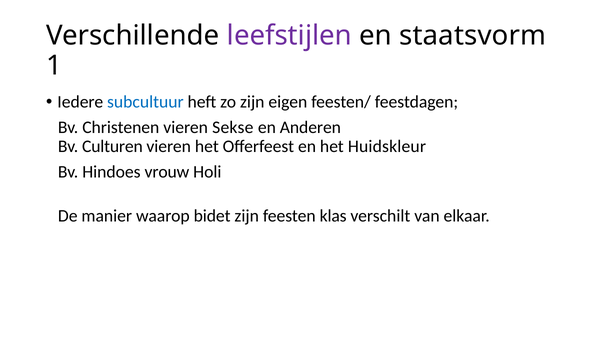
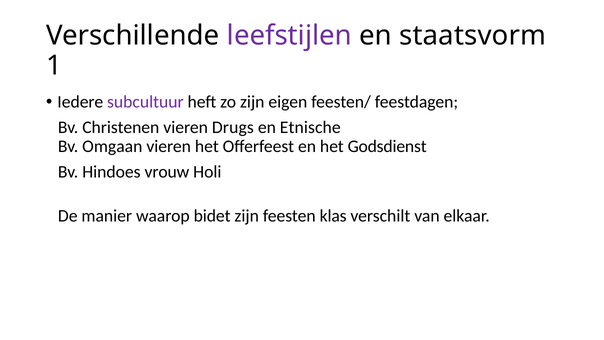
subcultuur colour: blue -> purple
Sekse: Sekse -> Drugs
Anderen: Anderen -> Etnische
Culturen: Culturen -> Omgaan
Huidskleur: Huidskleur -> Godsdienst
